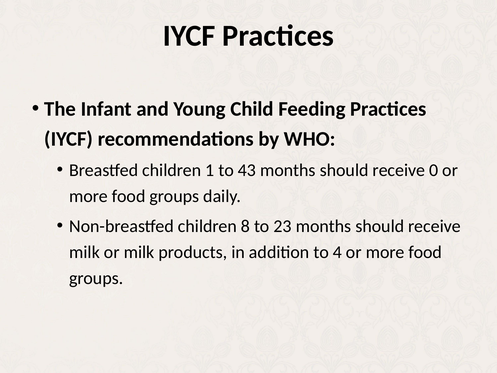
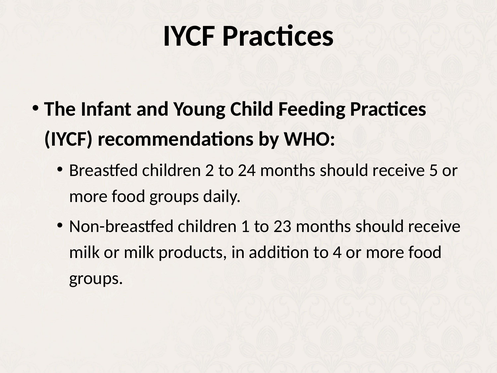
1: 1 -> 2
43: 43 -> 24
0: 0 -> 5
8: 8 -> 1
